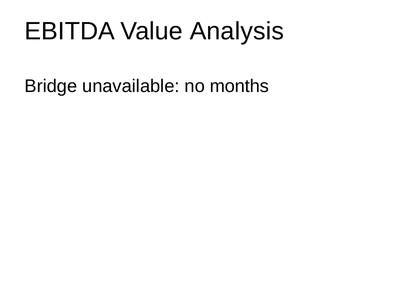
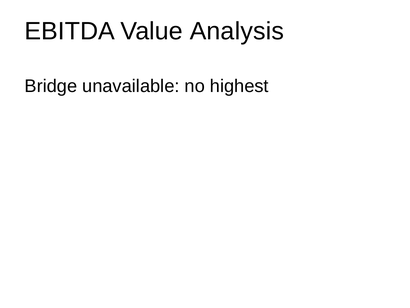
months: months -> highest
